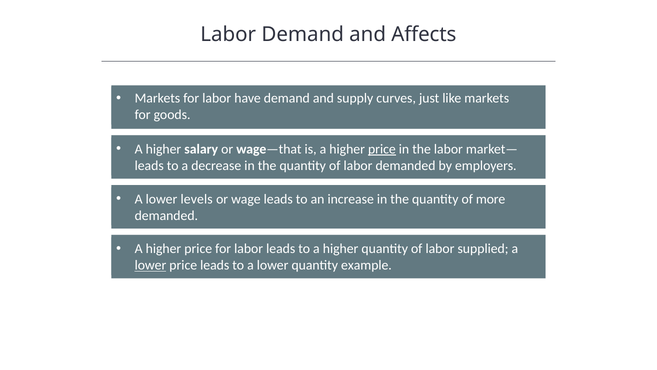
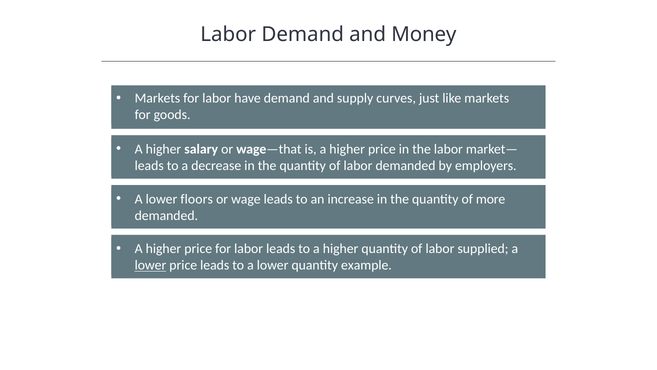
Affects: Affects -> Money
price at (382, 149) underline: present -> none
levels: levels -> floors
